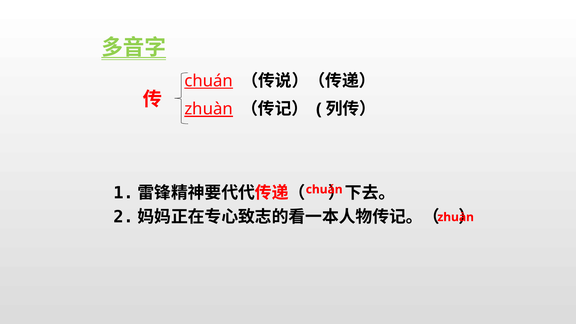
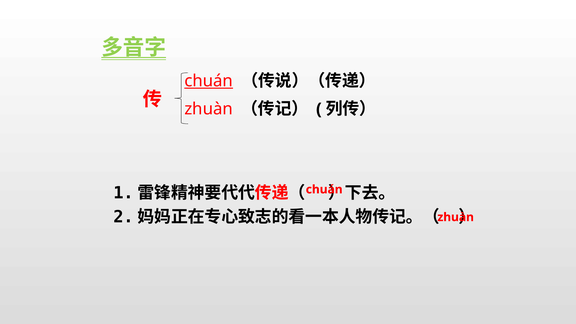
zhuàn at (209, 109) underline: present -> none
